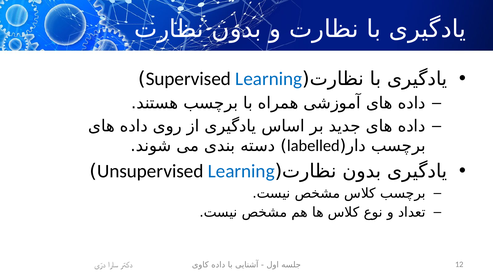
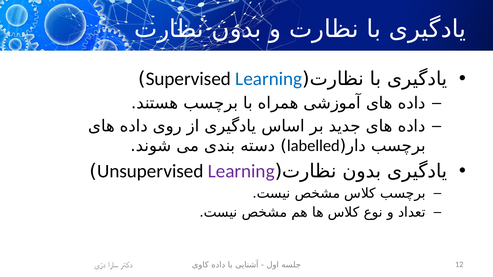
Learning at (241, 171) colour: blue -> purple
